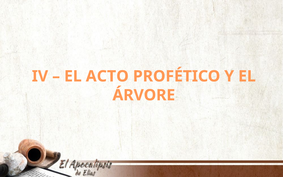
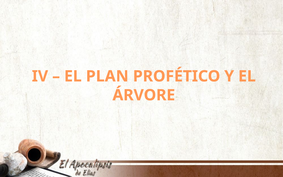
ACTO: ACTO -> PLAN
